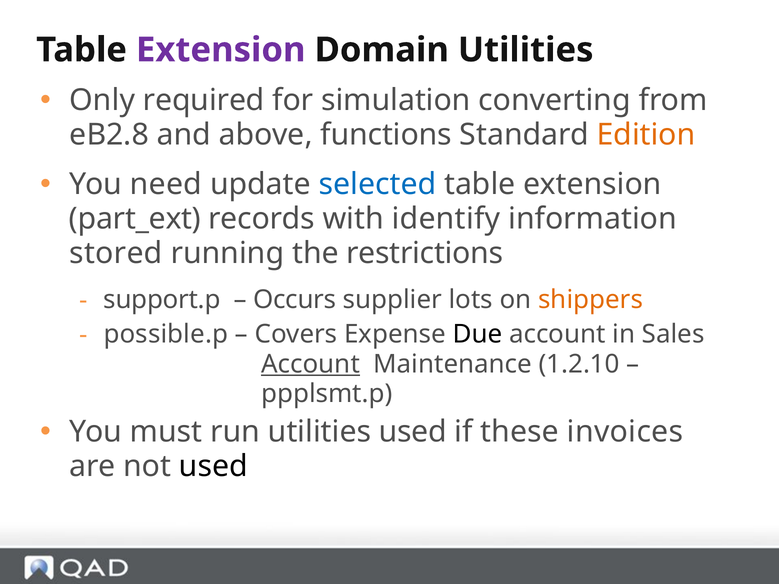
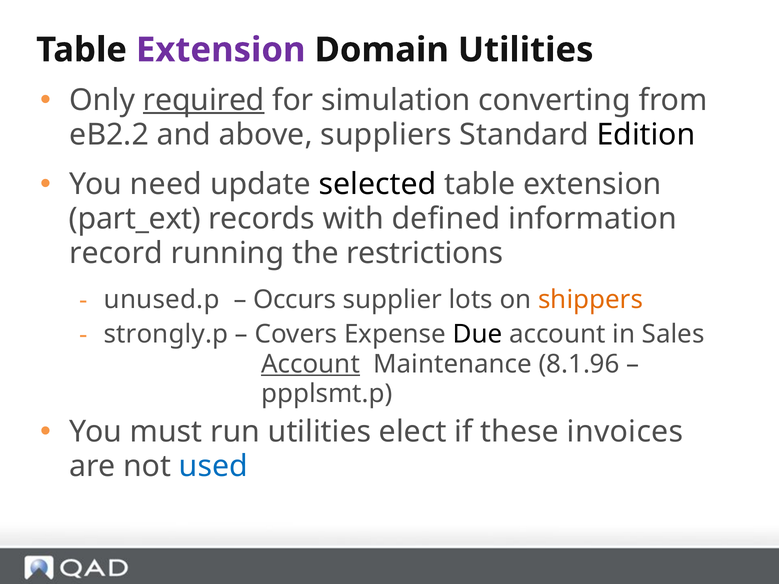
required underline: none -> present
eB2.8: eB2.8 -> eB2.2
functions: functions -> suppliers
Edition colour: orange -> black
selected colour: blue -> black
identify: identify -> defined
stored: stored -> record
support.p: support.p -> unused.p
possible.p: possible.p -> strongly.p
1.2.10: 1.2.10 -> 8.1.96
utilities used: used -> elect
used at (213, 467) colour: black -> blue
